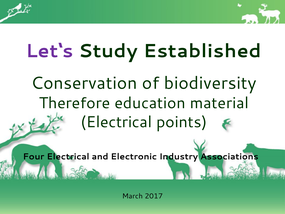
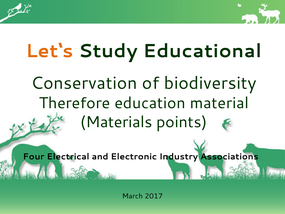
Let‘s colour: purple -> orange
Established: Established -> Educational
Electrical at (116, 122): Electrical -> Materials
